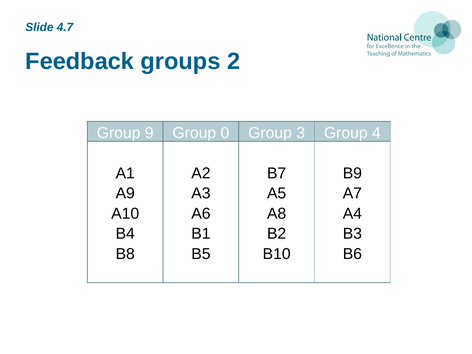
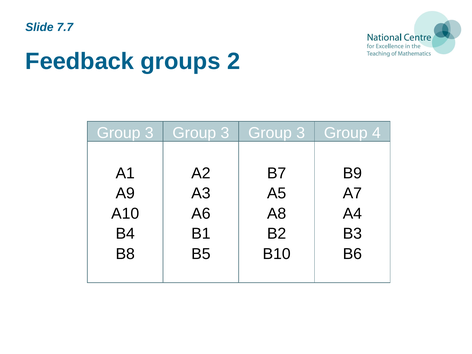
4.7: 4.7 -> 7.7
9 at (149, 133): 9 -> 3
0 at (225, 133): 0 -> 3
